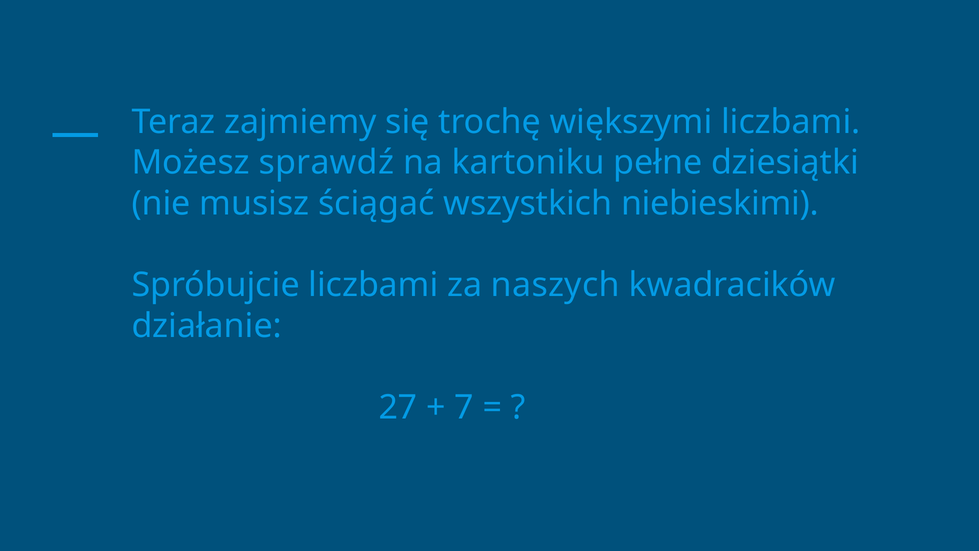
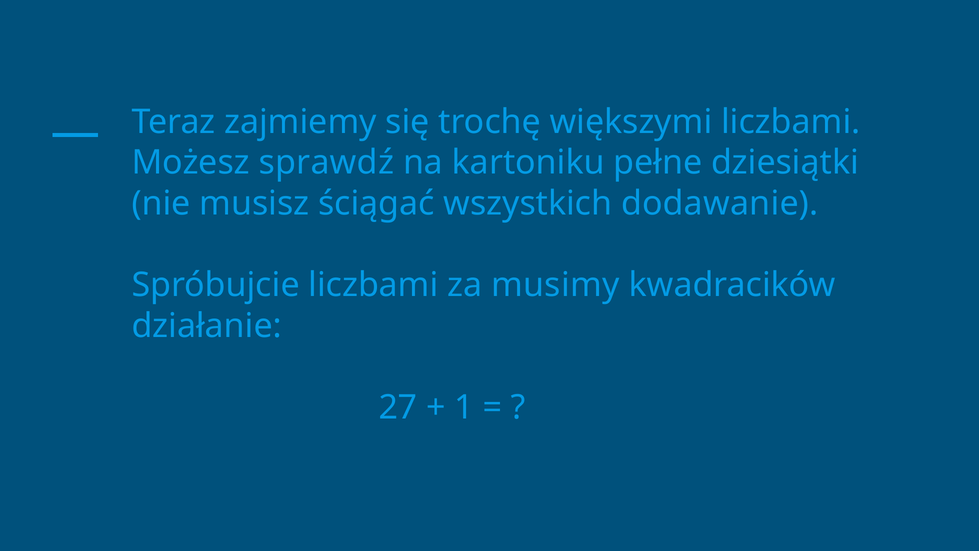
niebieskimi: niebieskimi -> dodawanie
naszych: naszych -> musimy
7: 7 -> 1
